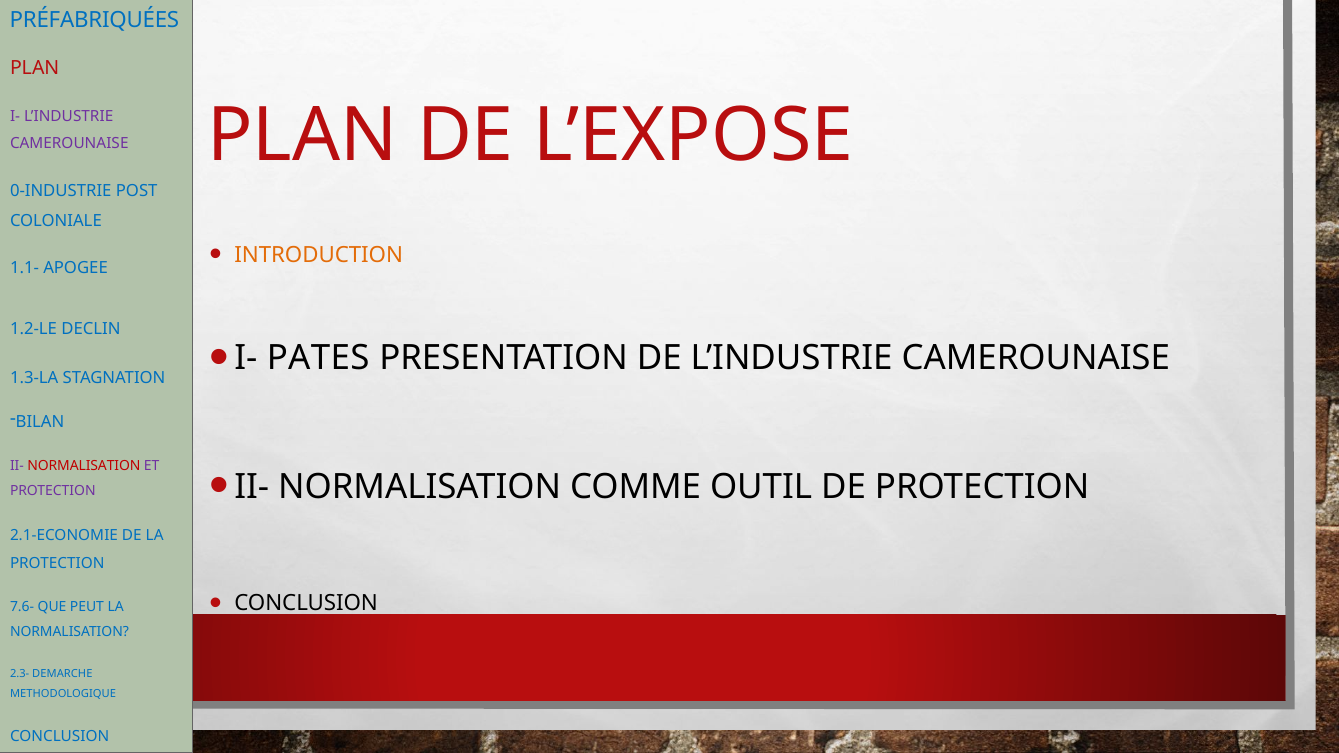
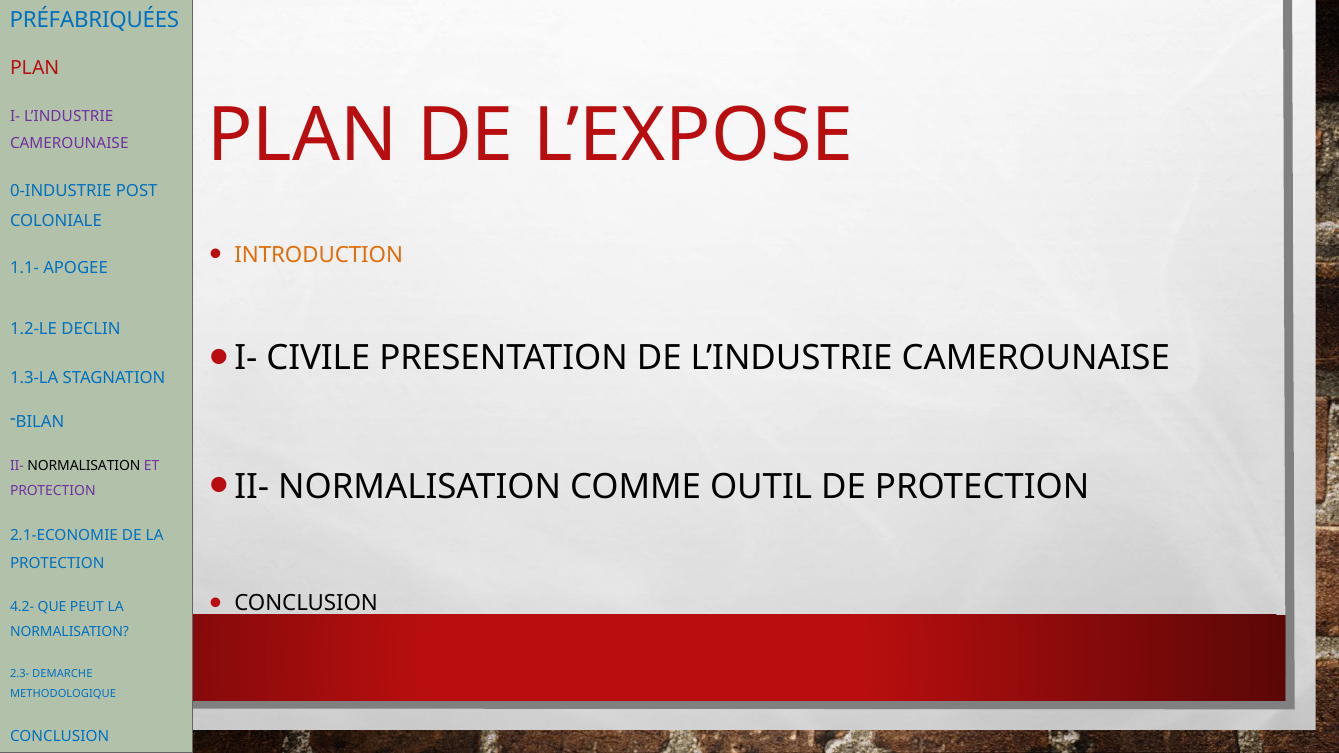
PATES: PATES -> CIVILE
NORMALISATION at (84, 466) colour: red -> black
7.6-: 7.6- -> 4.2-
